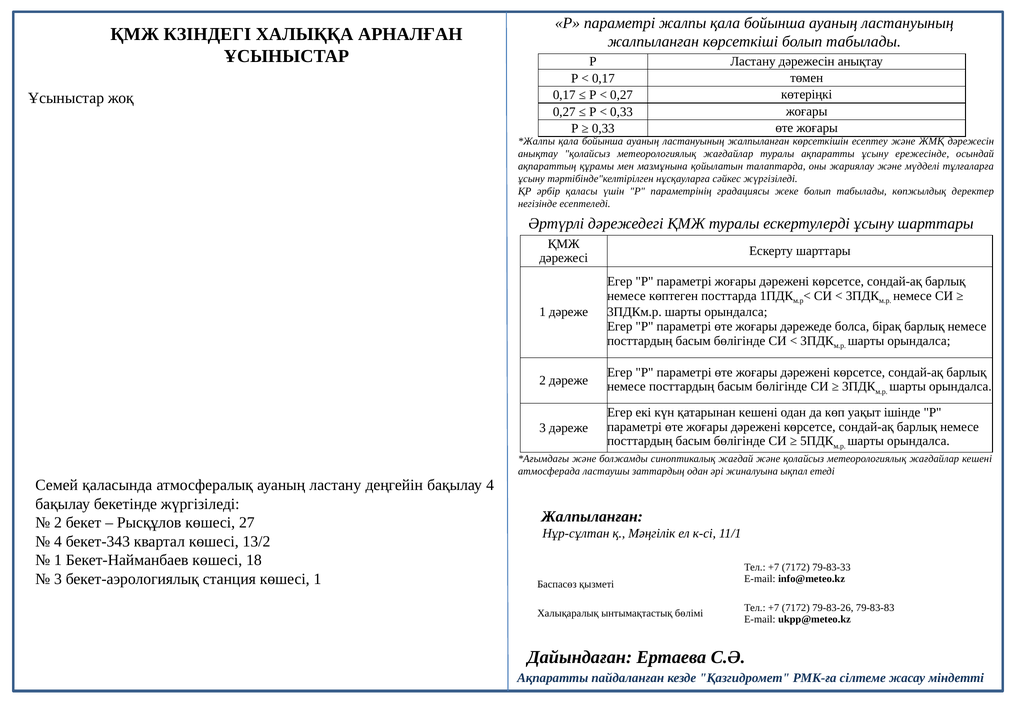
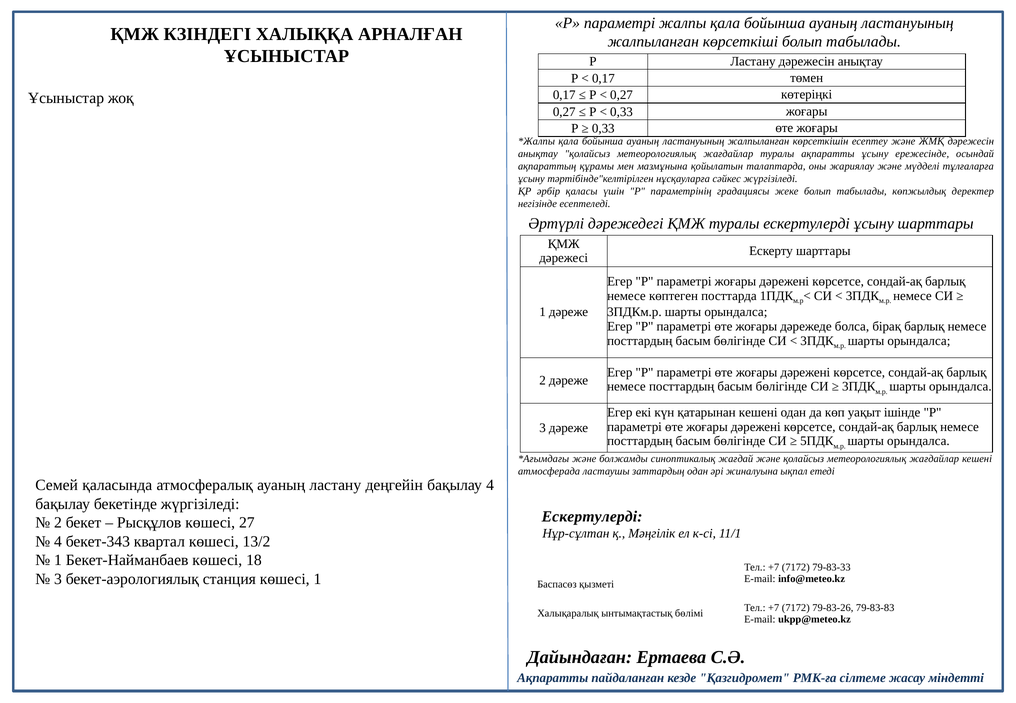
Жалпыланған at (592, 517): Жалпыланған -> Ескертулерді
